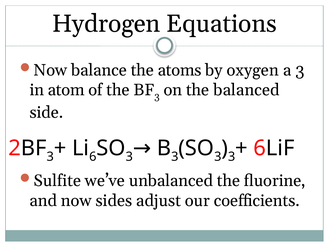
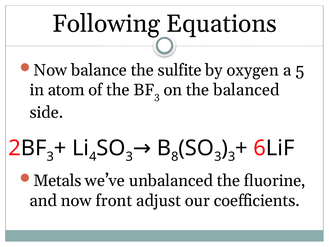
Hydrogen: Hydrogen -> Following
atoms: atoms -> sulfite
a 3: 3 -> 5
3 at (175, 156): 3 -> 8
6: 6 -> 4
Sulfite: Sulfite -> Metals
sides: sides -> front
